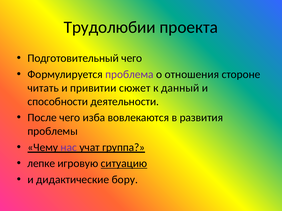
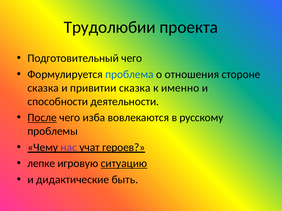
проблема colour: purple -> blue
читать at (43, 88): читать -> сказка
привитии сюжет: сюжет -> сказка
данный: данный -> именно
После underline: none -> present
развития: развития -> русскому
группа: группа -> героев
бору: бору -> быть
